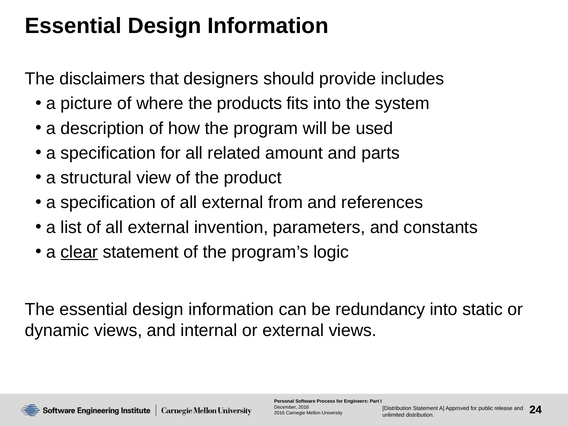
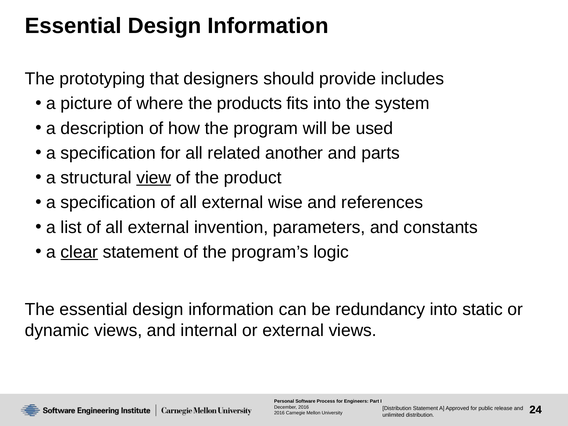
disclaimers: disclaimers -> prototyping
amount: amount -> another
view underline: none -> present
from: from -> wise
